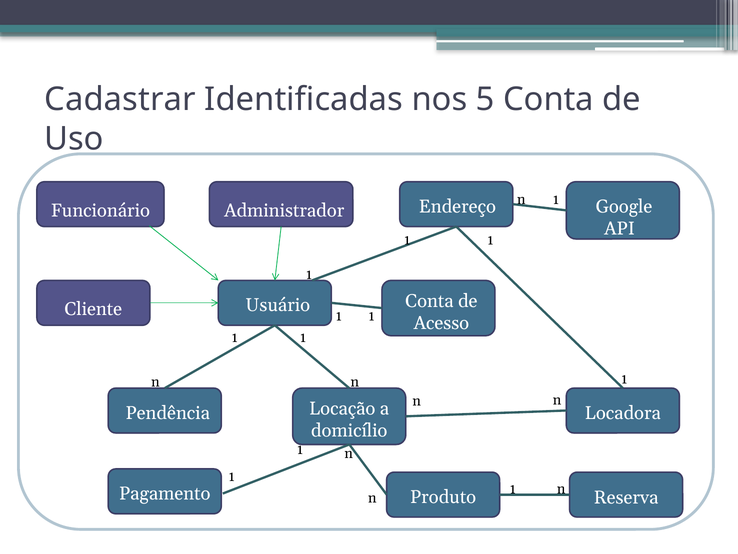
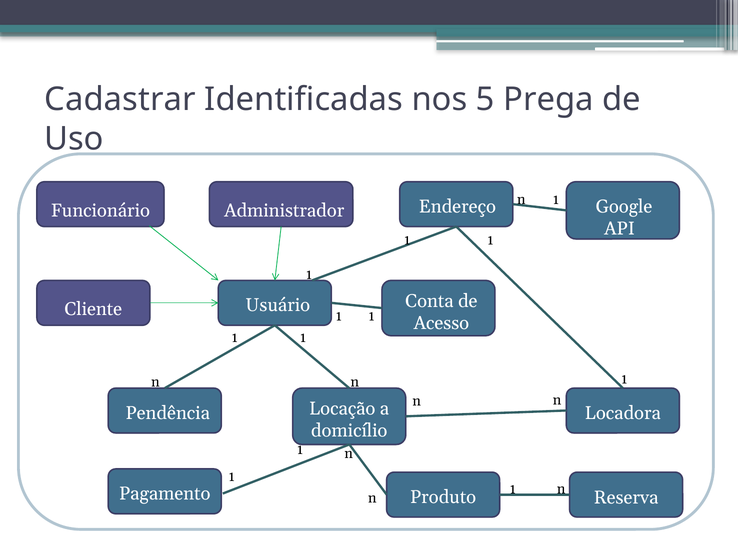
5 Conta: Conta -> Prega
